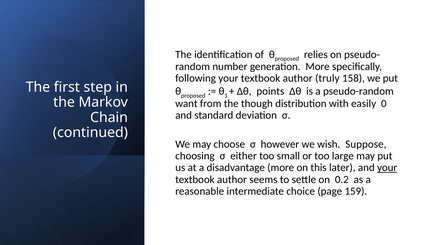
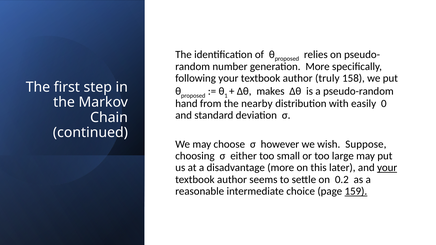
points: points -> makes
want: want -> hand
though: though -> nearby
159 underline: none -> present
